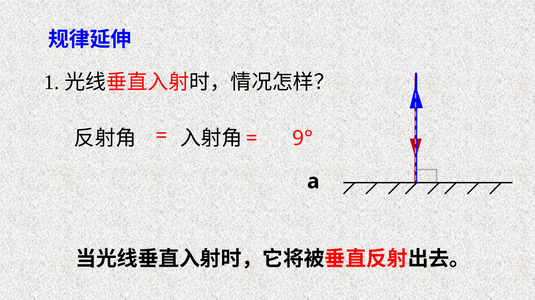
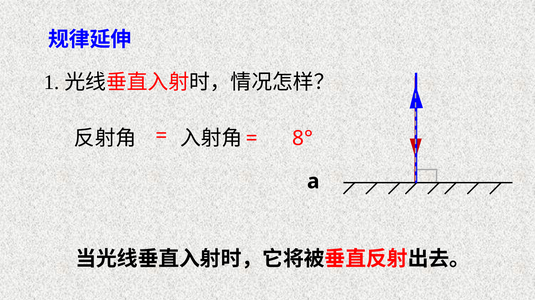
9°: 9° -> 8°
